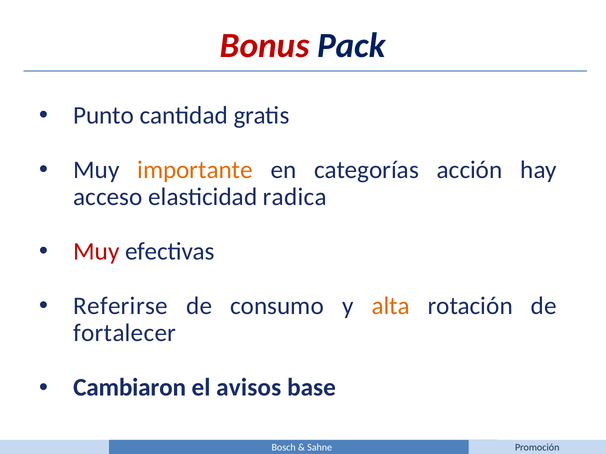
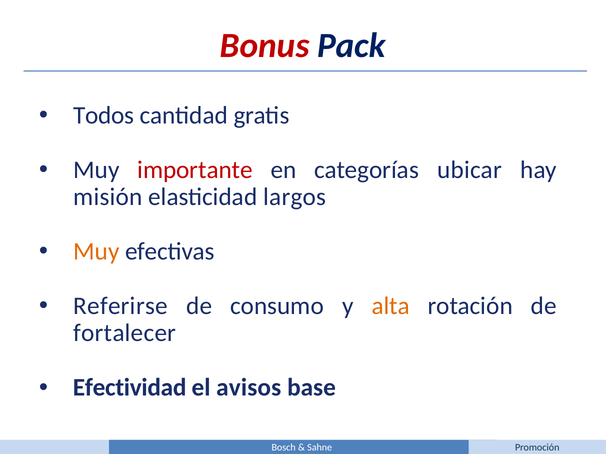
Punto: Punto -> Todos
importante colour: orange -> red
acción: acción -> ubicar
acceso: acceso -> misión
radica: radica -> largos
Muy at (96, 252) colour: red -> orange
Cambiaron: Cambiaron -> Efectividad
